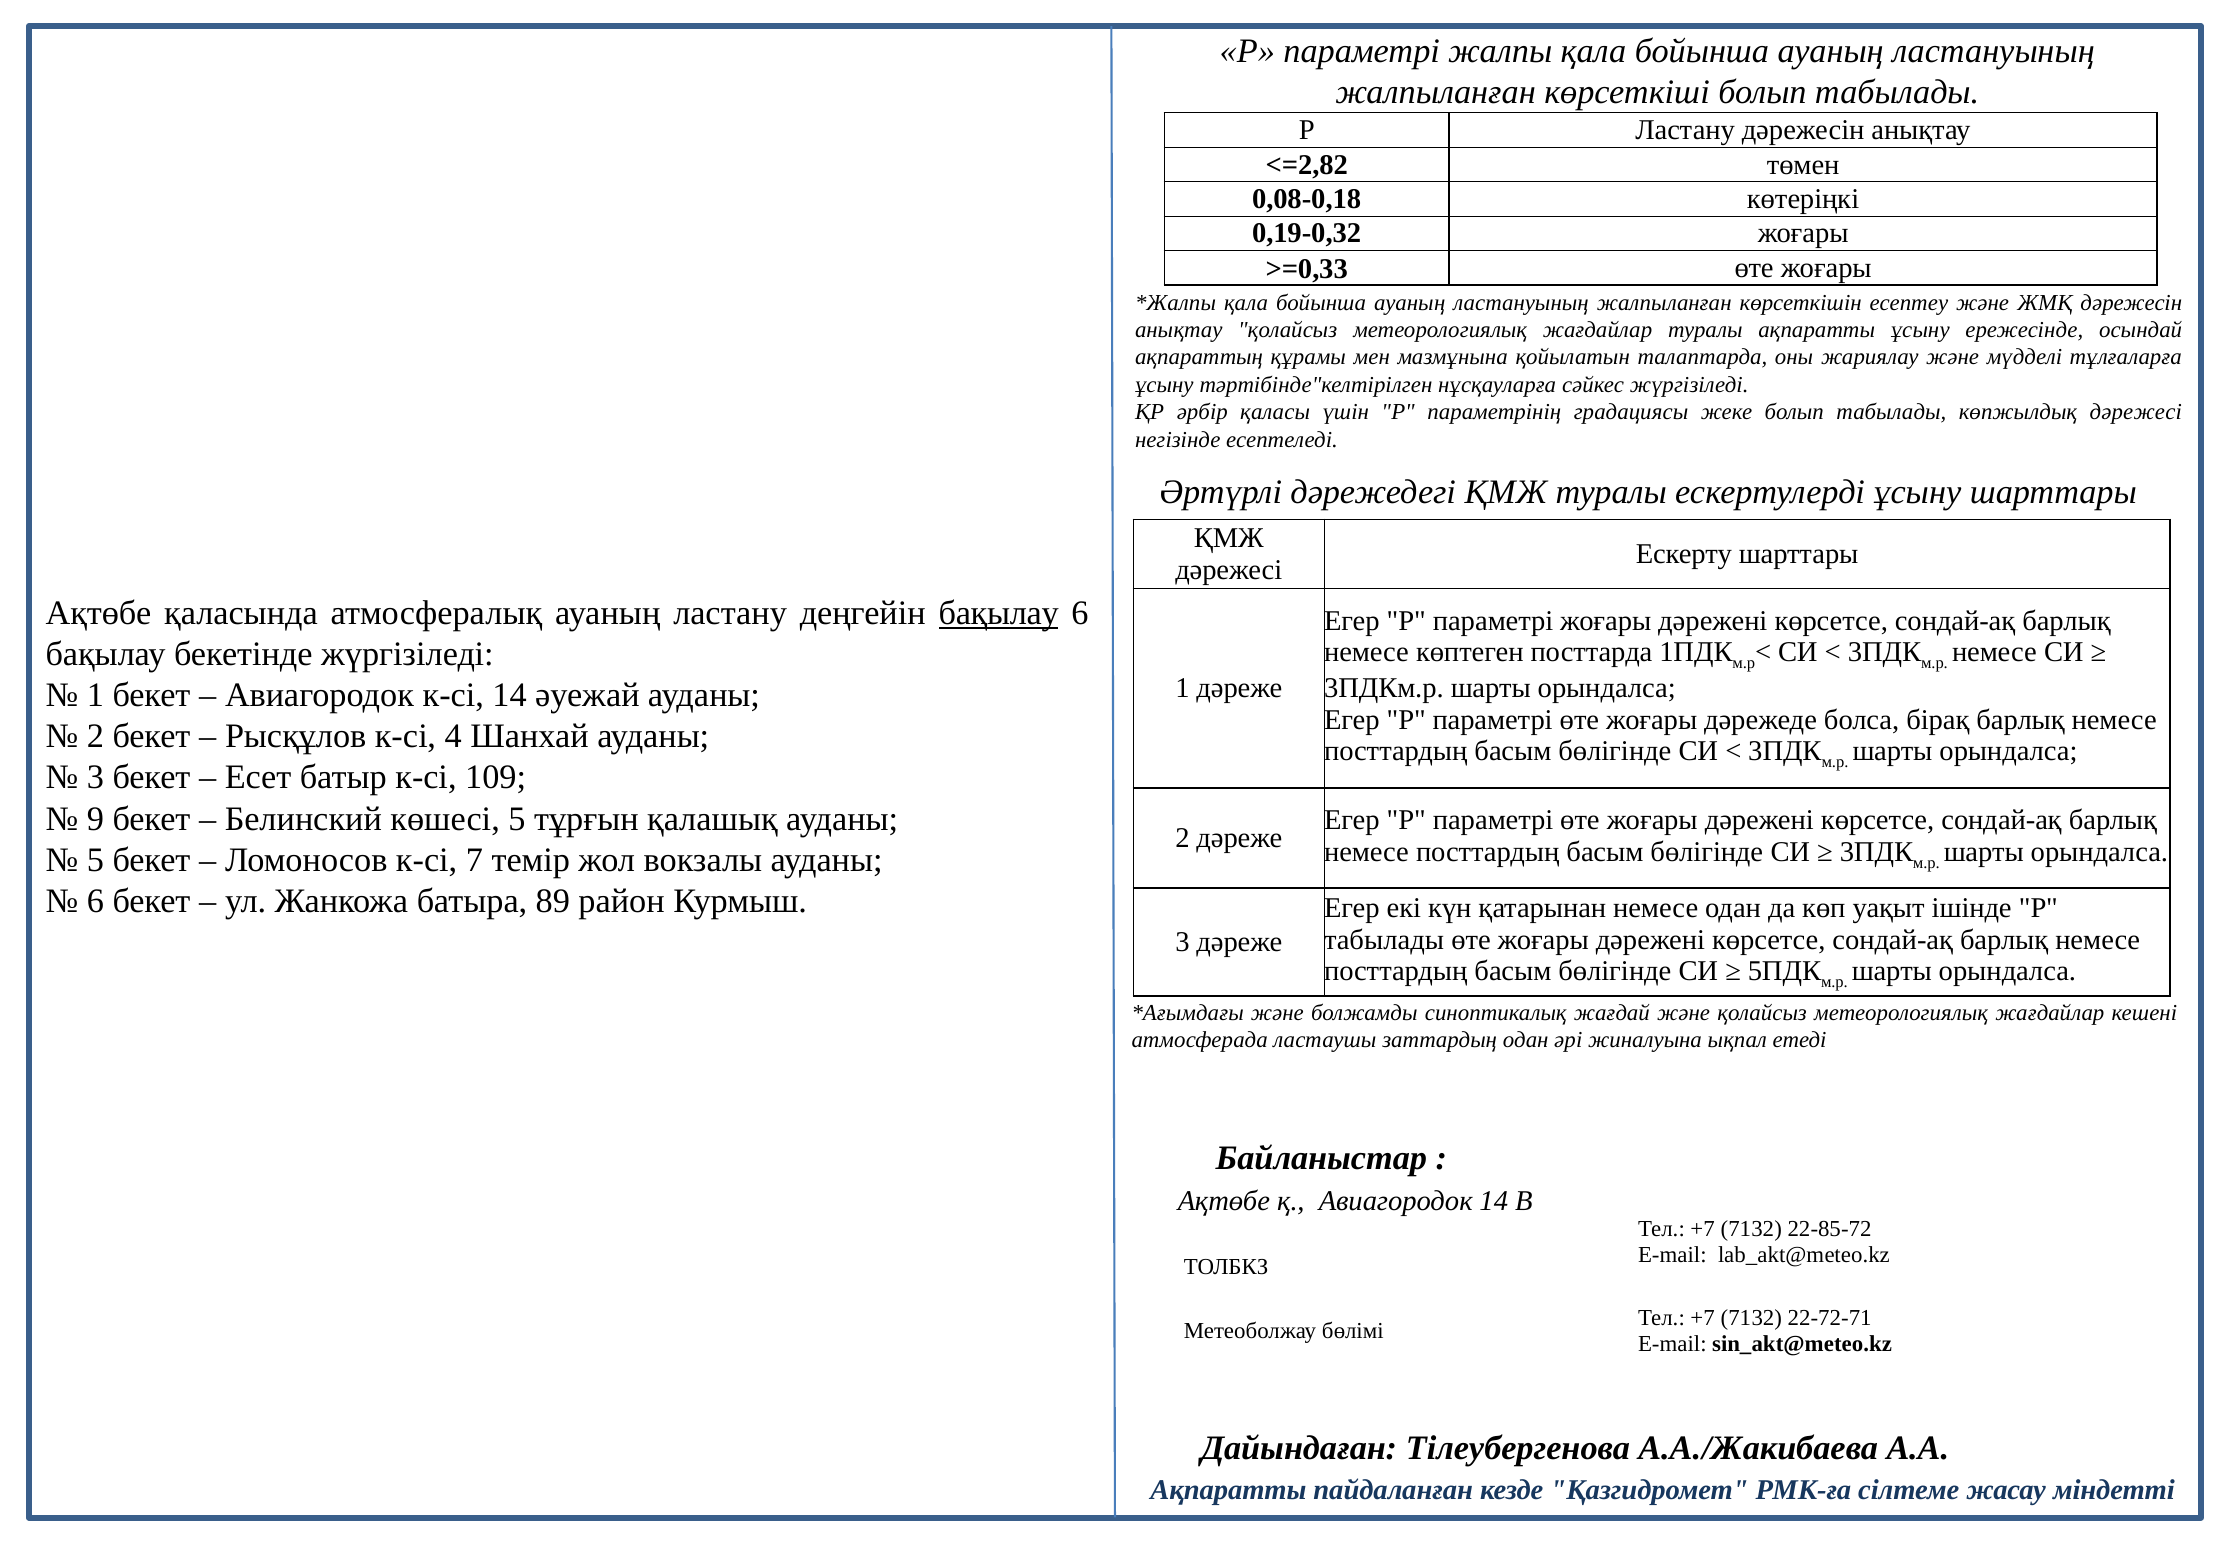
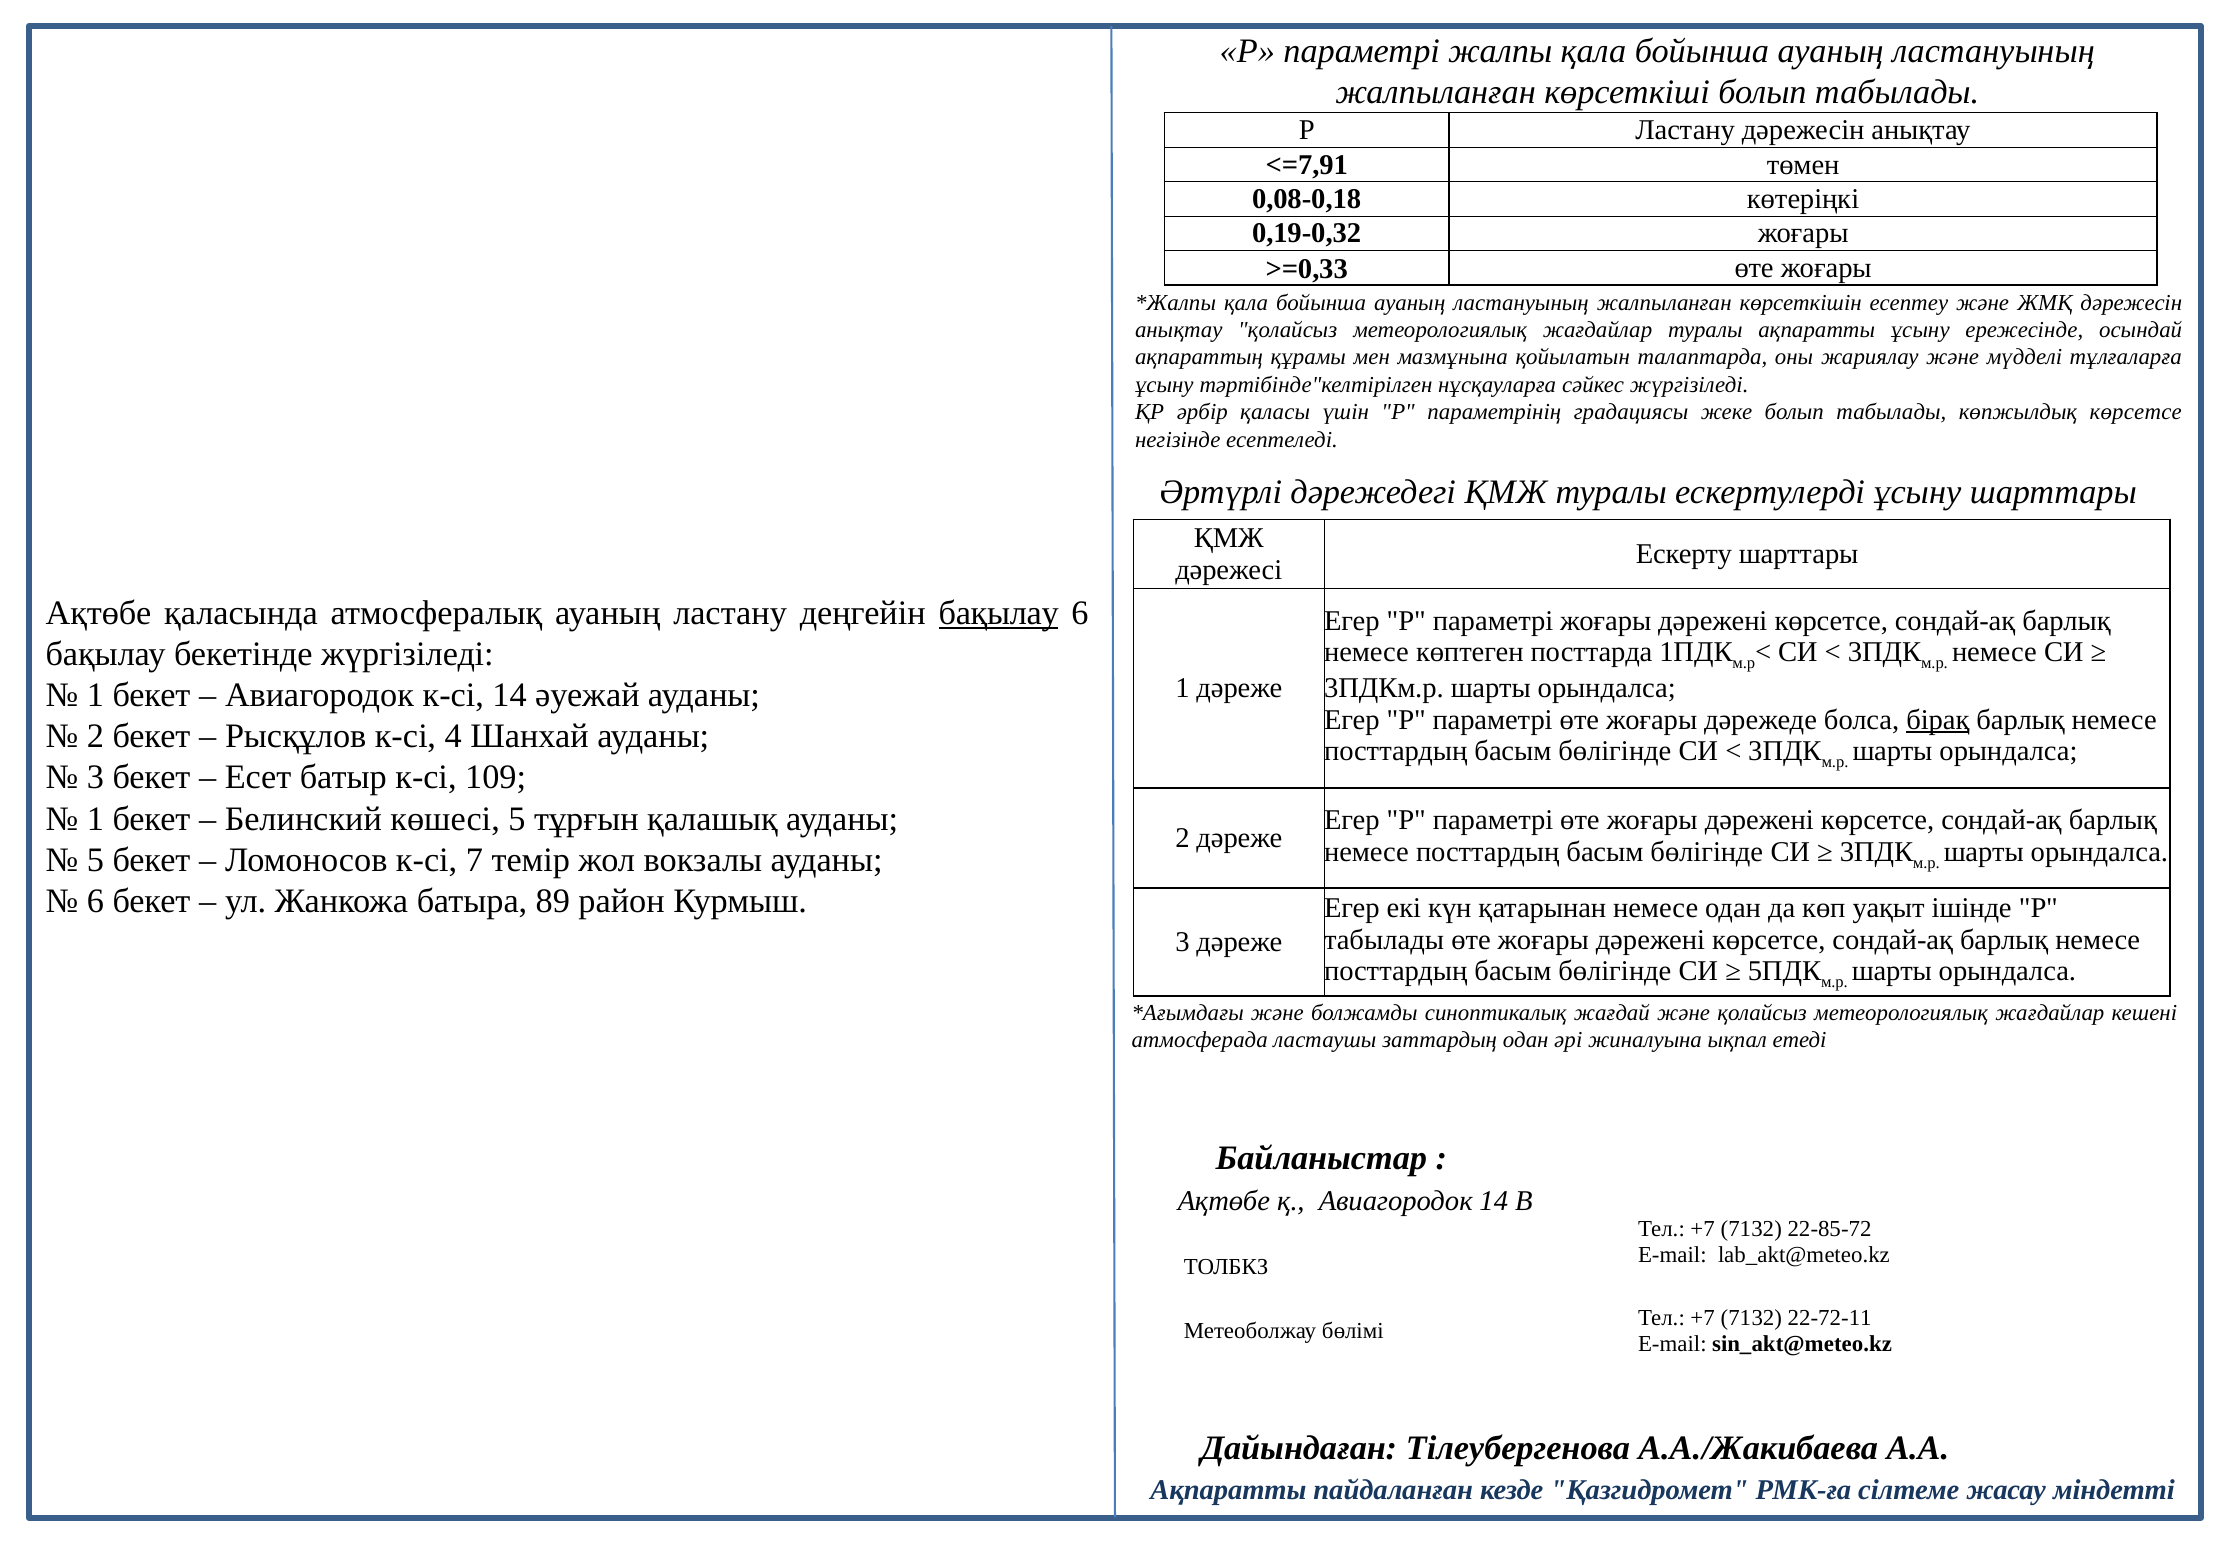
<=2,82: <=2,82 -> <=7,91
көпжылдық дәрежесі: дәрежесі -> көрсетсе
бірақ underline: none -> present
9 at (95, 819): 9 -> 1
22-72-71: 22-72-71 -> 22-72-11
